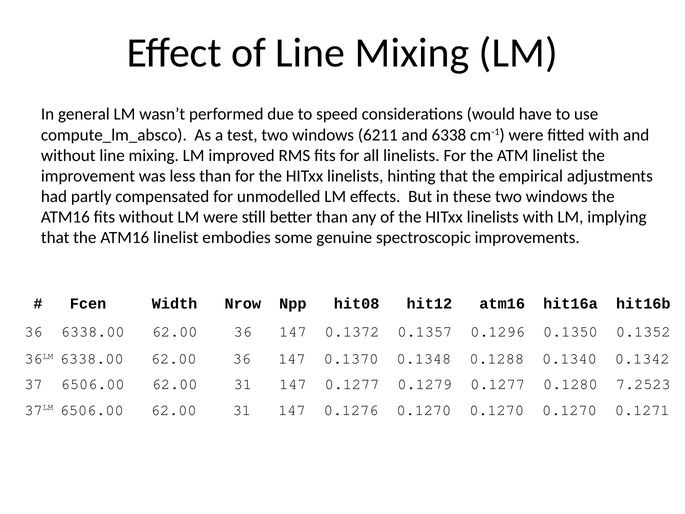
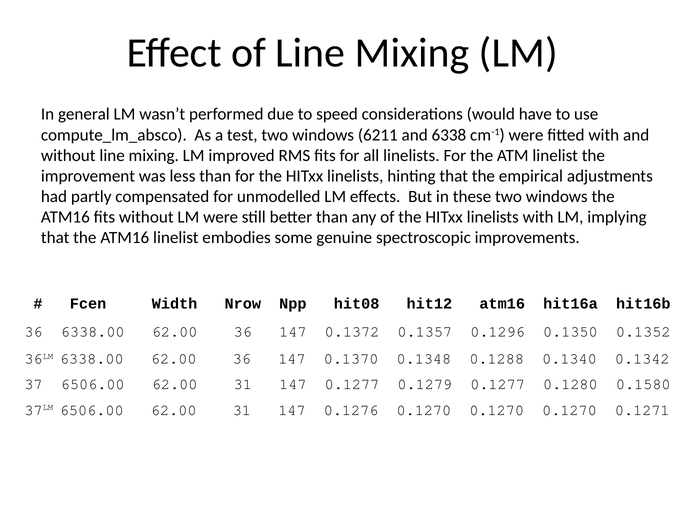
7.2523: 7.2523 -> 0.1580
